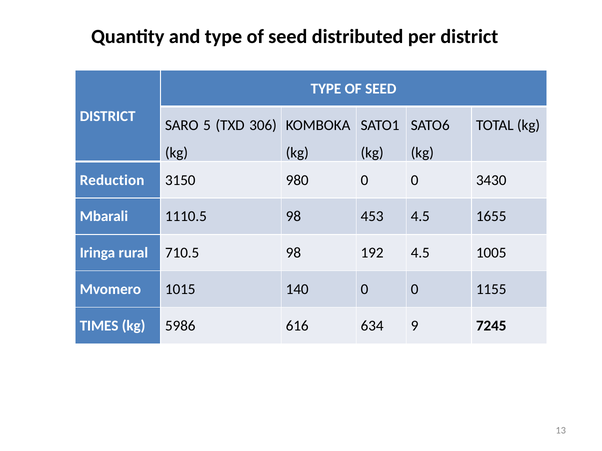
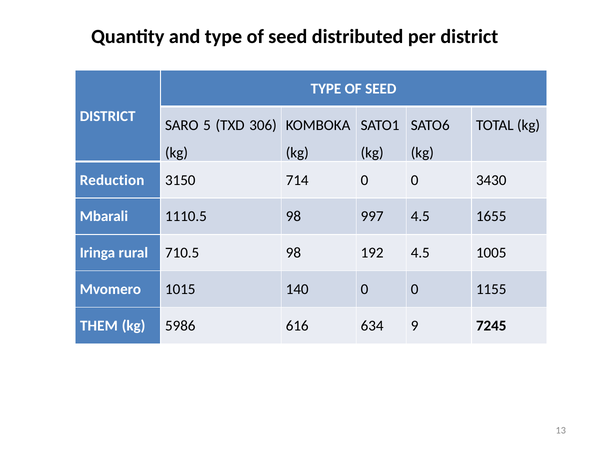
980: 980 -> 714
453: 453 -> 997
TIMES: TIMES -> THEM
